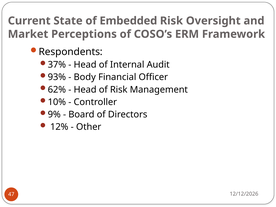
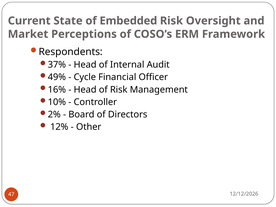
93%: 93% -> 49%
Body: Body -> Cycle
62%: 62% -> 16%
9%: 9% -> 2%
